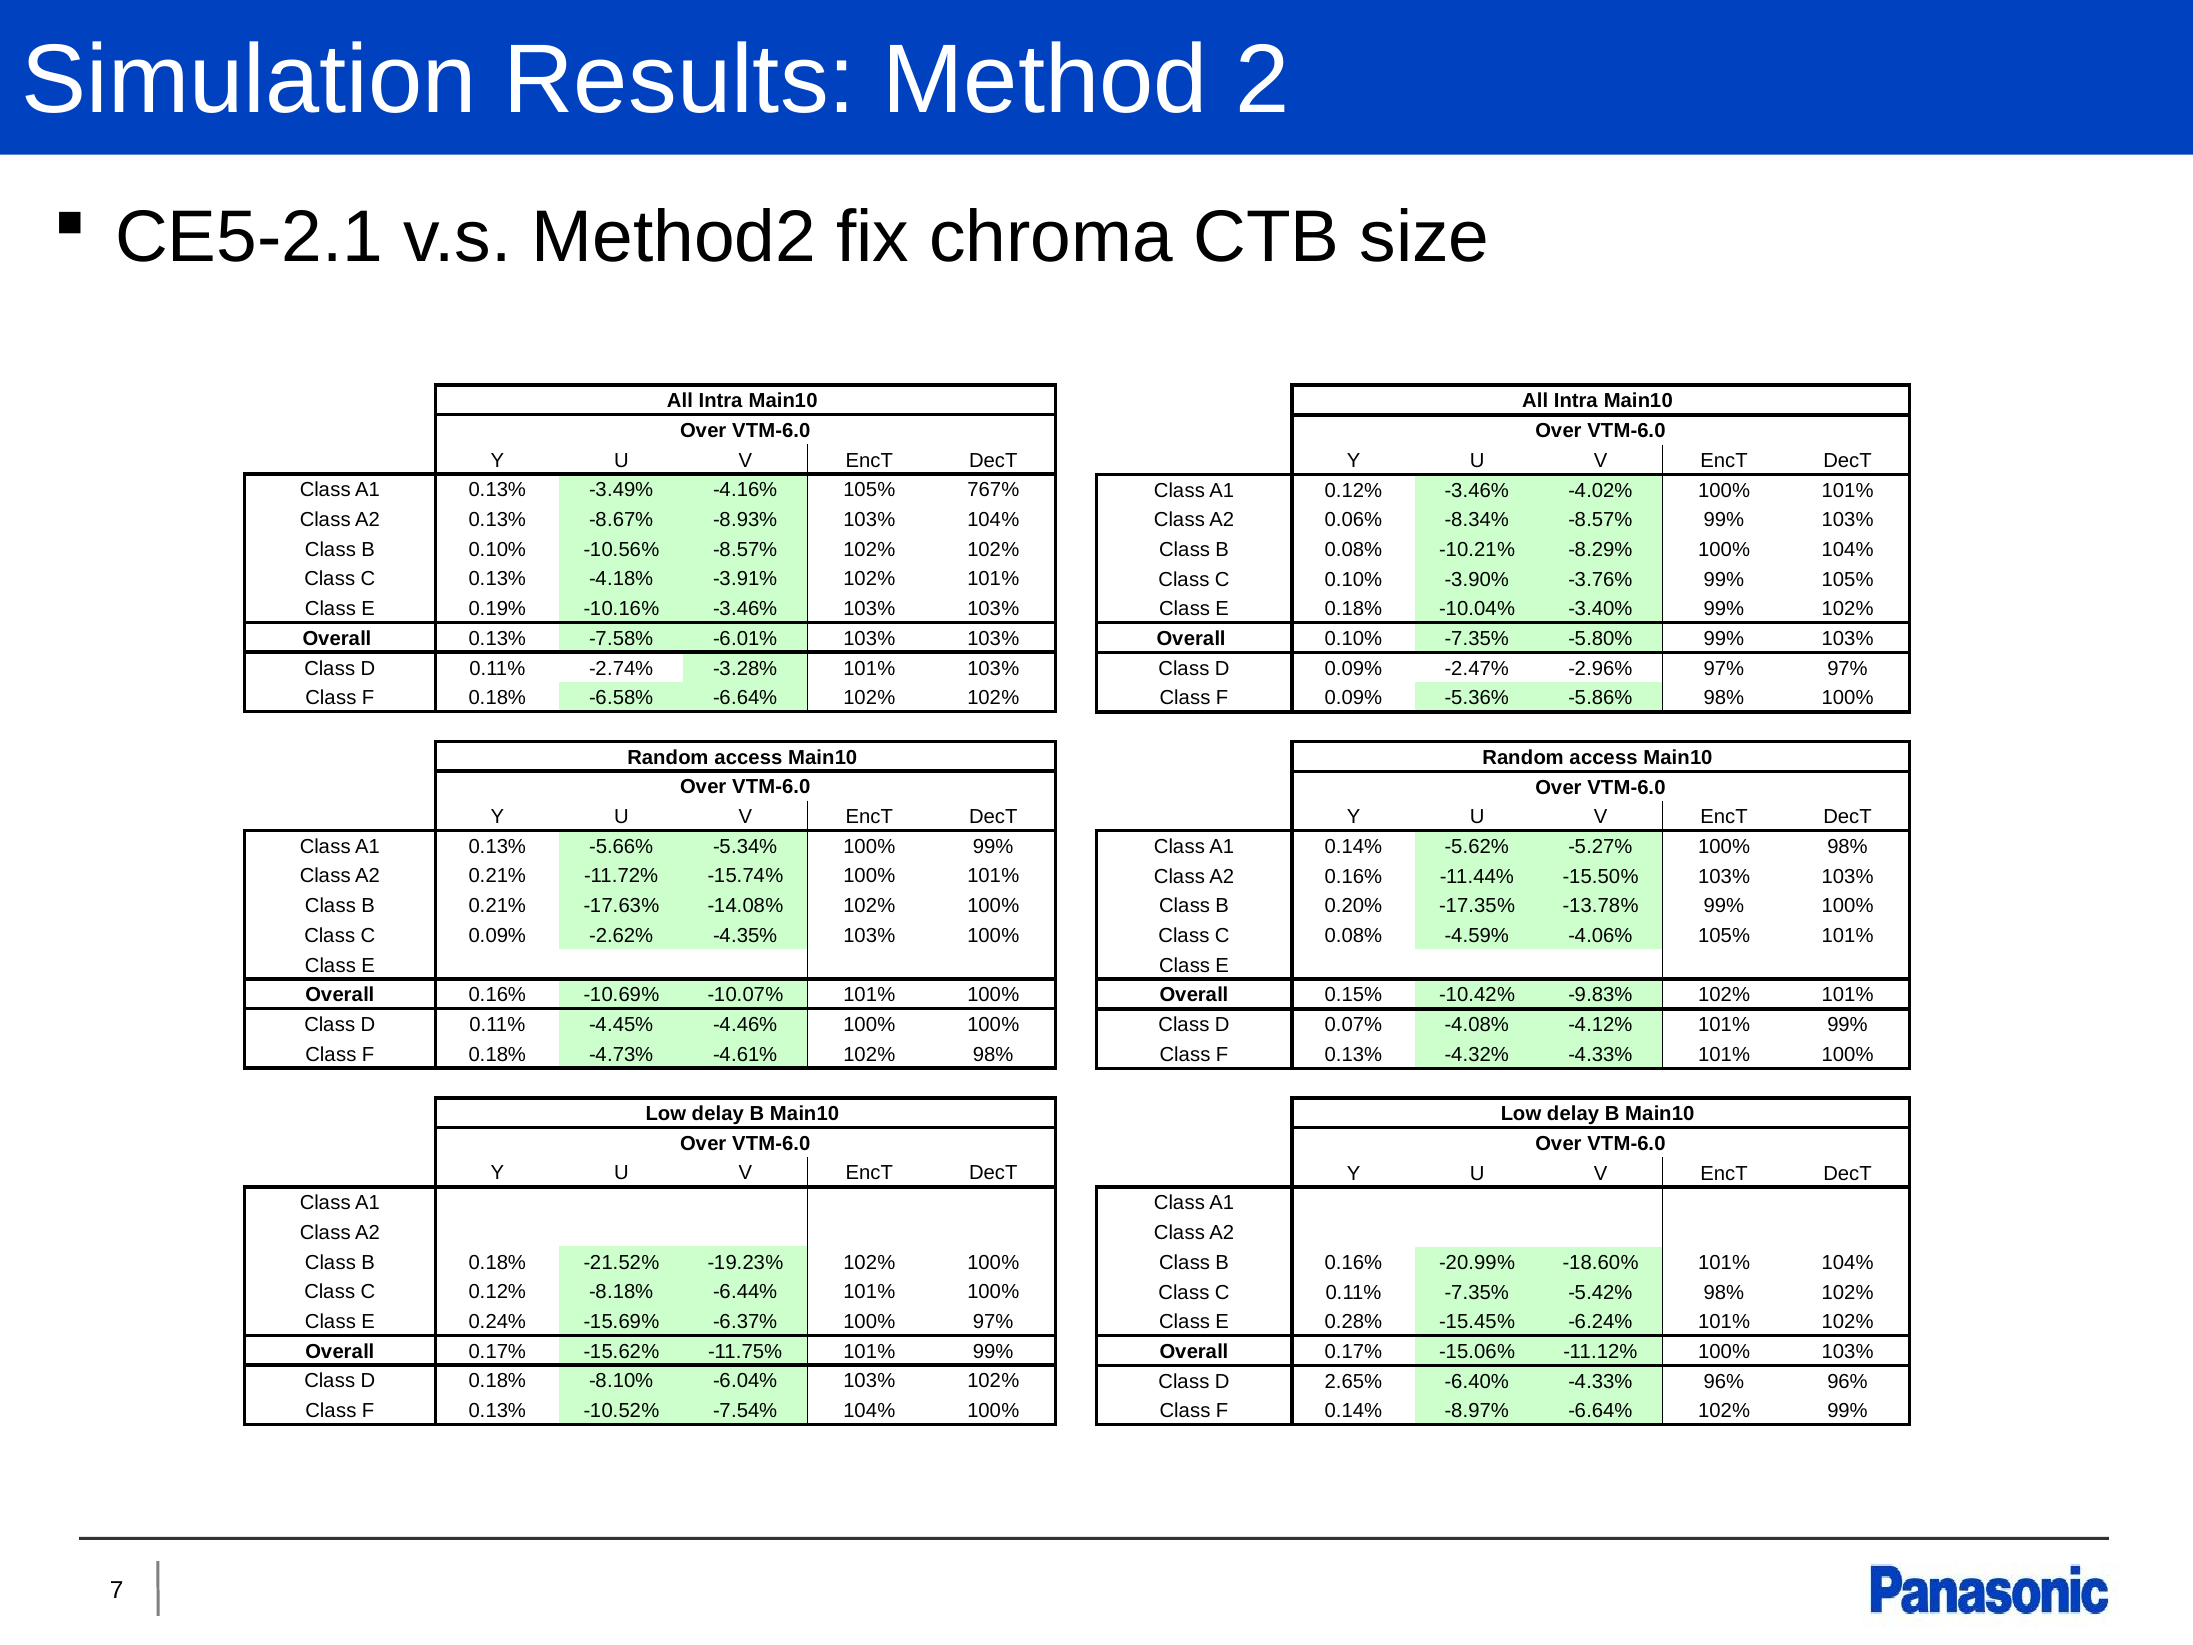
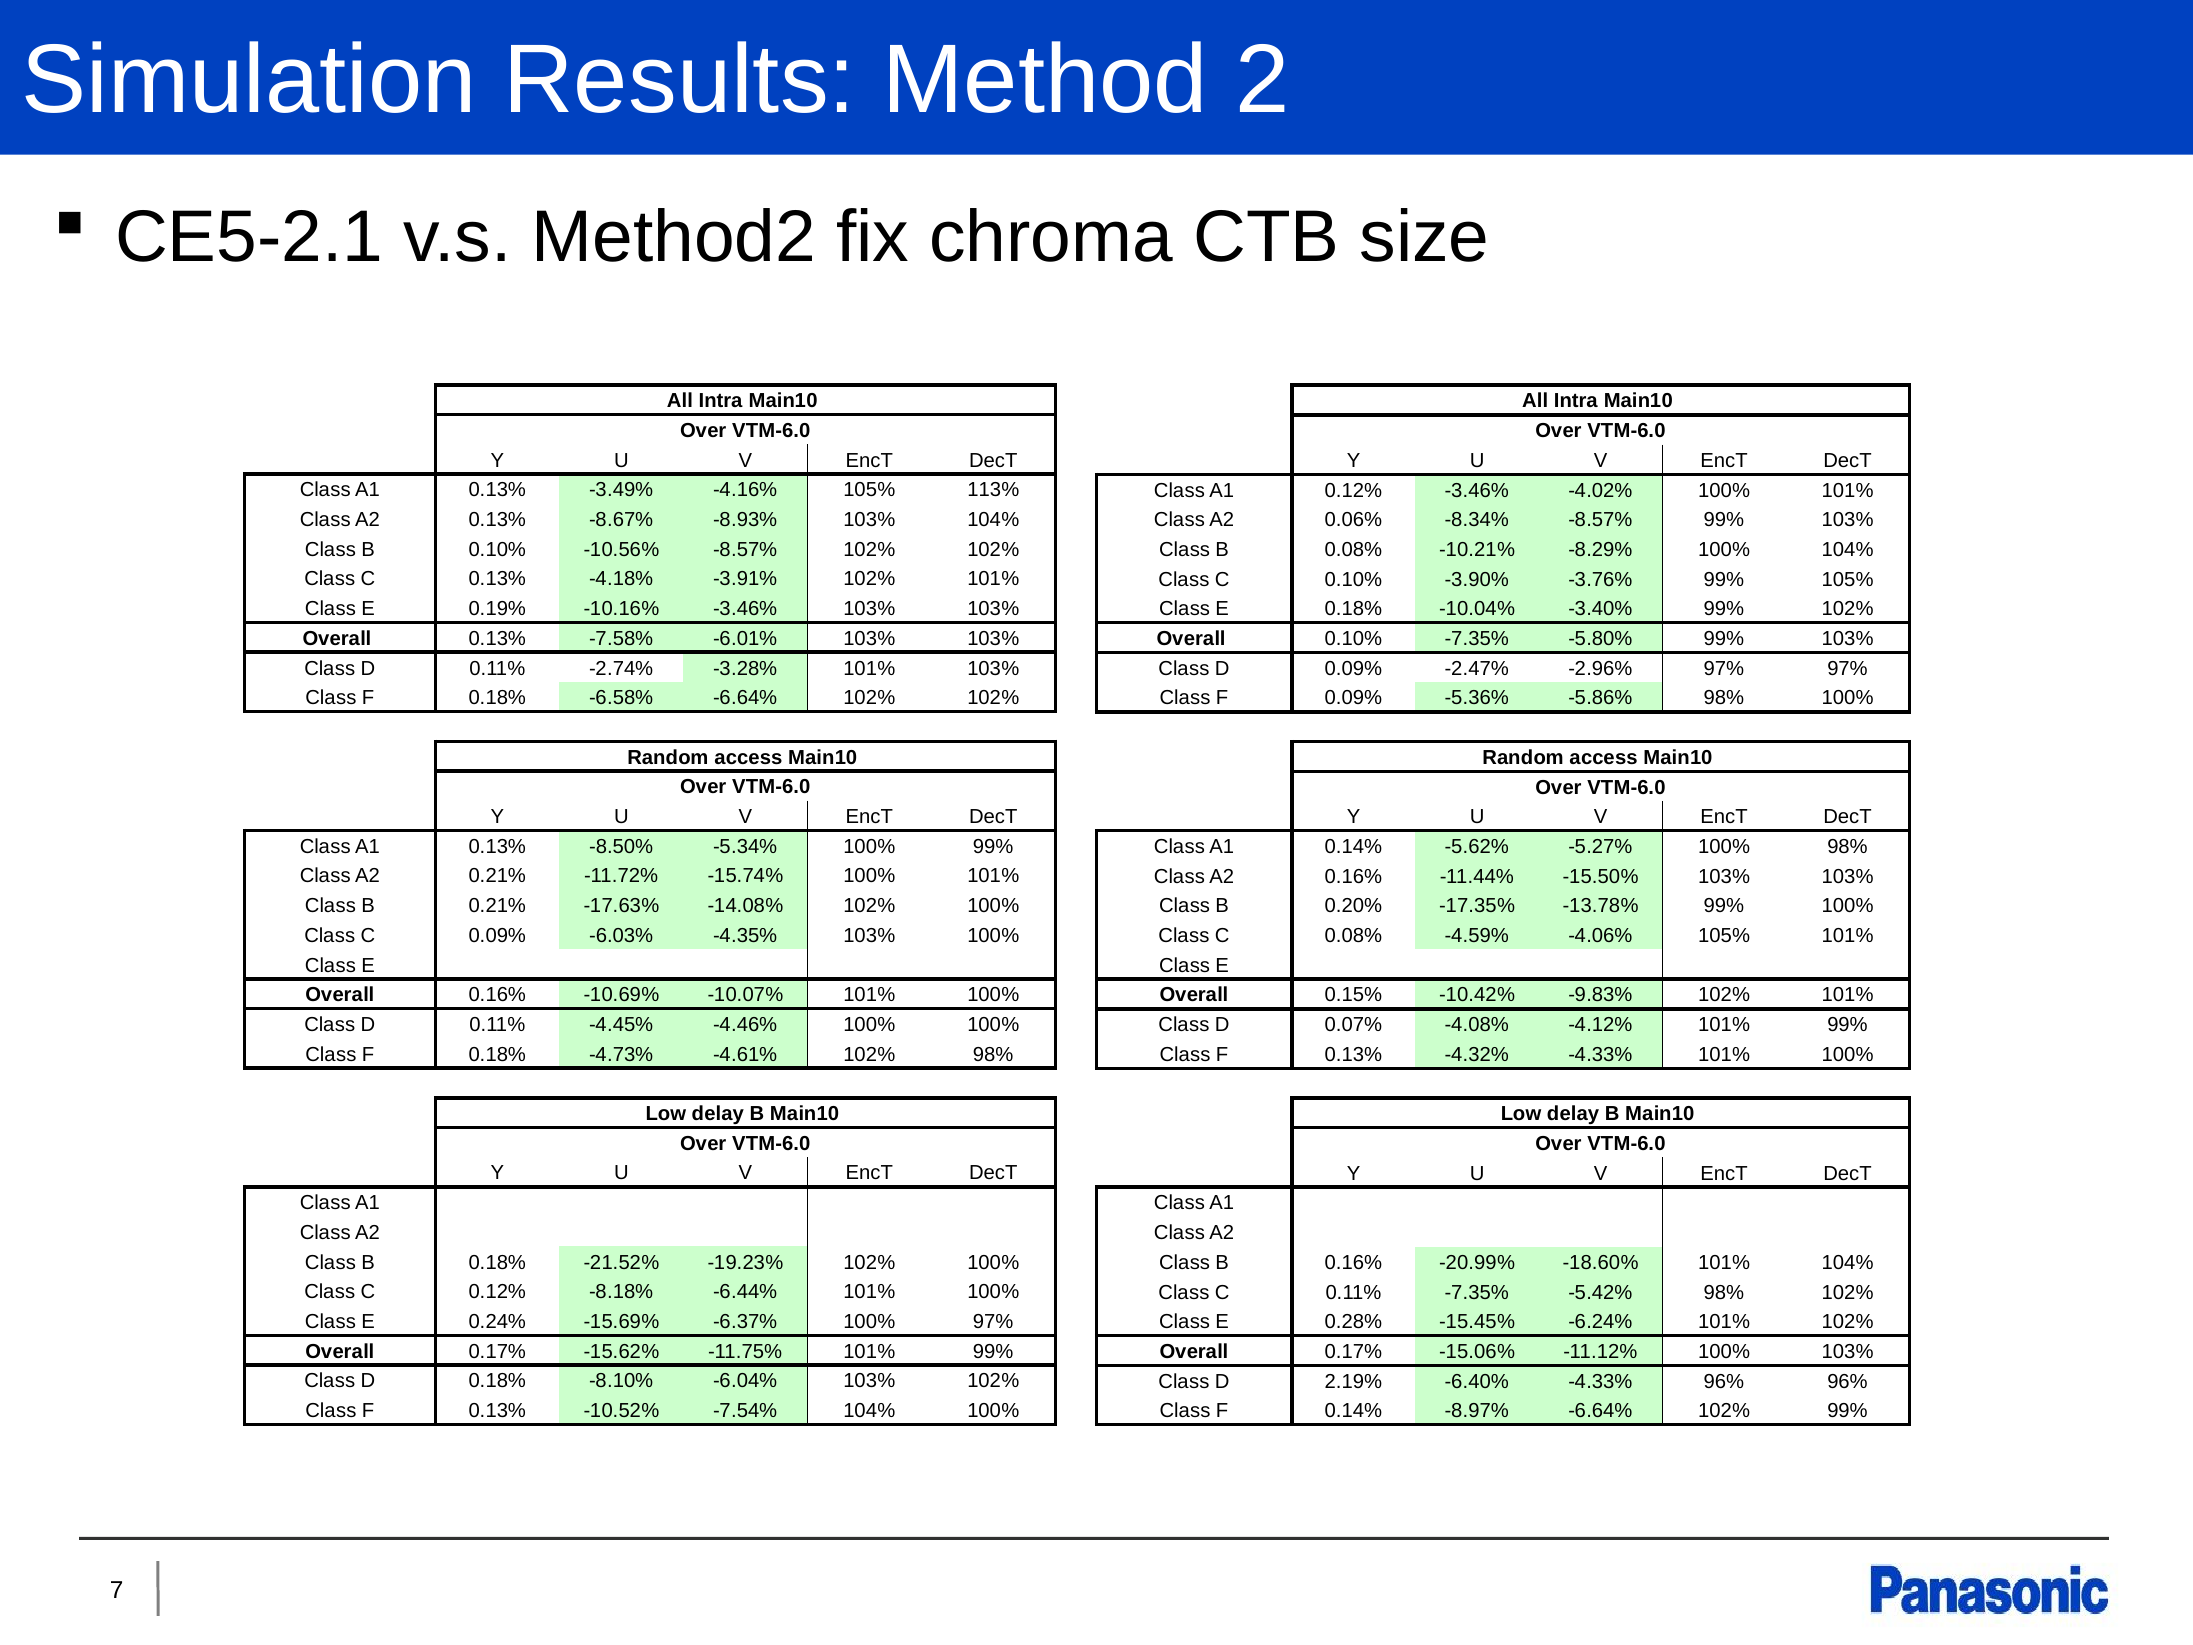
767%: 767% -> 113%
-5.66%: -5.66% -> -8.50%
-2.62%: -2.62% -> -6.03%
2.65%: 2.65% -> 2.19%
